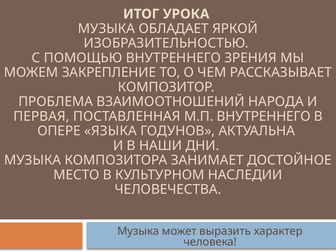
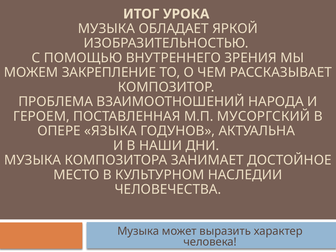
ПЕРВАЯ: ПЕРВАЯ -> ГЕРОЕМ
М.П ВНУТРЕННЕГО: ВНУТРЕННЕГО -> МУСОРГСКИЙ
